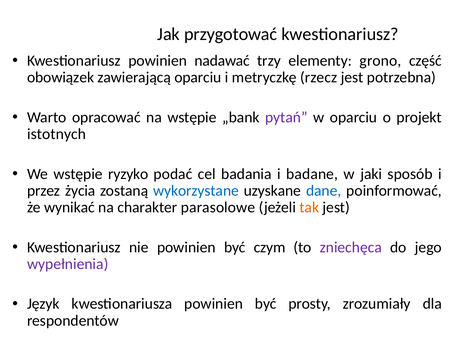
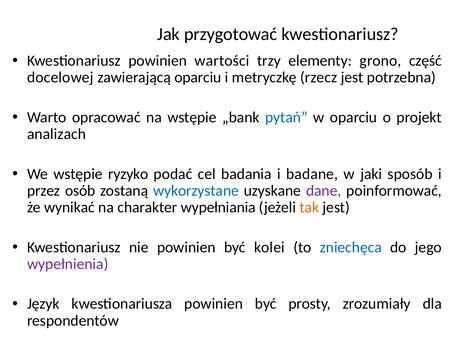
nadawać: nadawać -> wartości
obowiązek: obowiązek -> docelowej
pytań colour: purple -> blue
istotnych: istotnych -> analizach
życia: życia -> osób
dane colour: blue -> purple
parasolowe: parasolowe -> wypełniania
czym: czym -> kolei
zniechęca colour: purple -> blue
